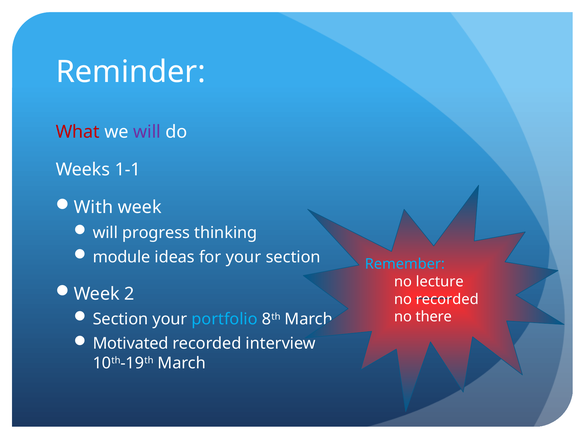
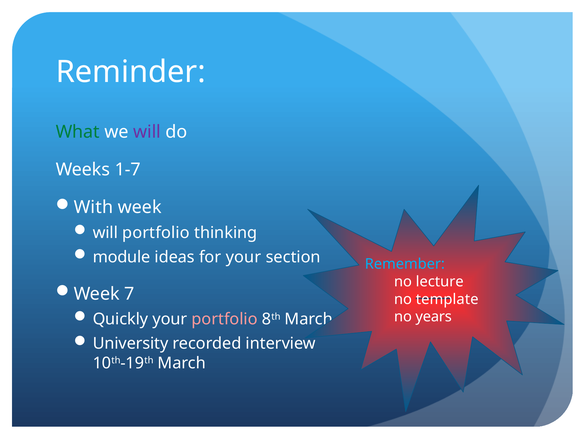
What colour: red -> green
1-1: 1-1 -> 1-7
will progress: progress -> portfolio
2: 2 -> 7
no recorded: recorded -> template
Section at (120, 319): Section -> Quickly
portfolio at (225, 319) colour: light blue -> pink
there: there -> years
Motivated: Motivated -> University
